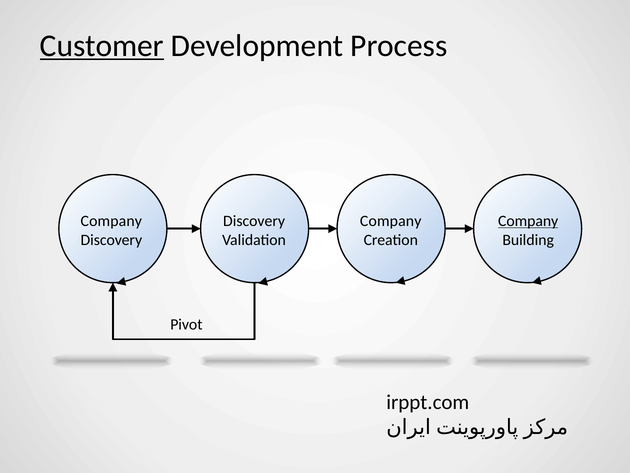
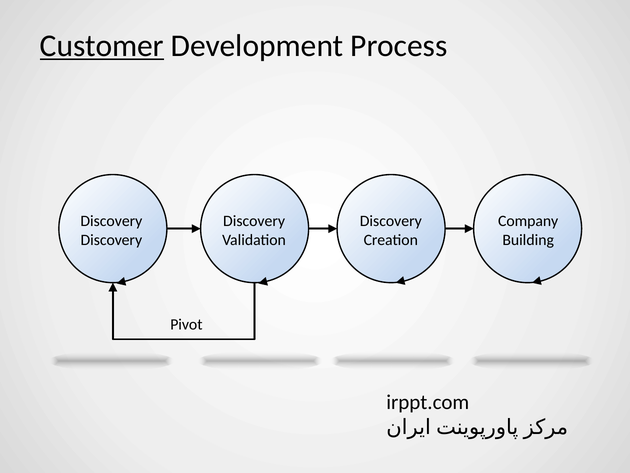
Company at (111, 221): Company -> Discovery
Company at (391, 221): Company -> Discovery
Company at (528, 221) underline: present -> none
